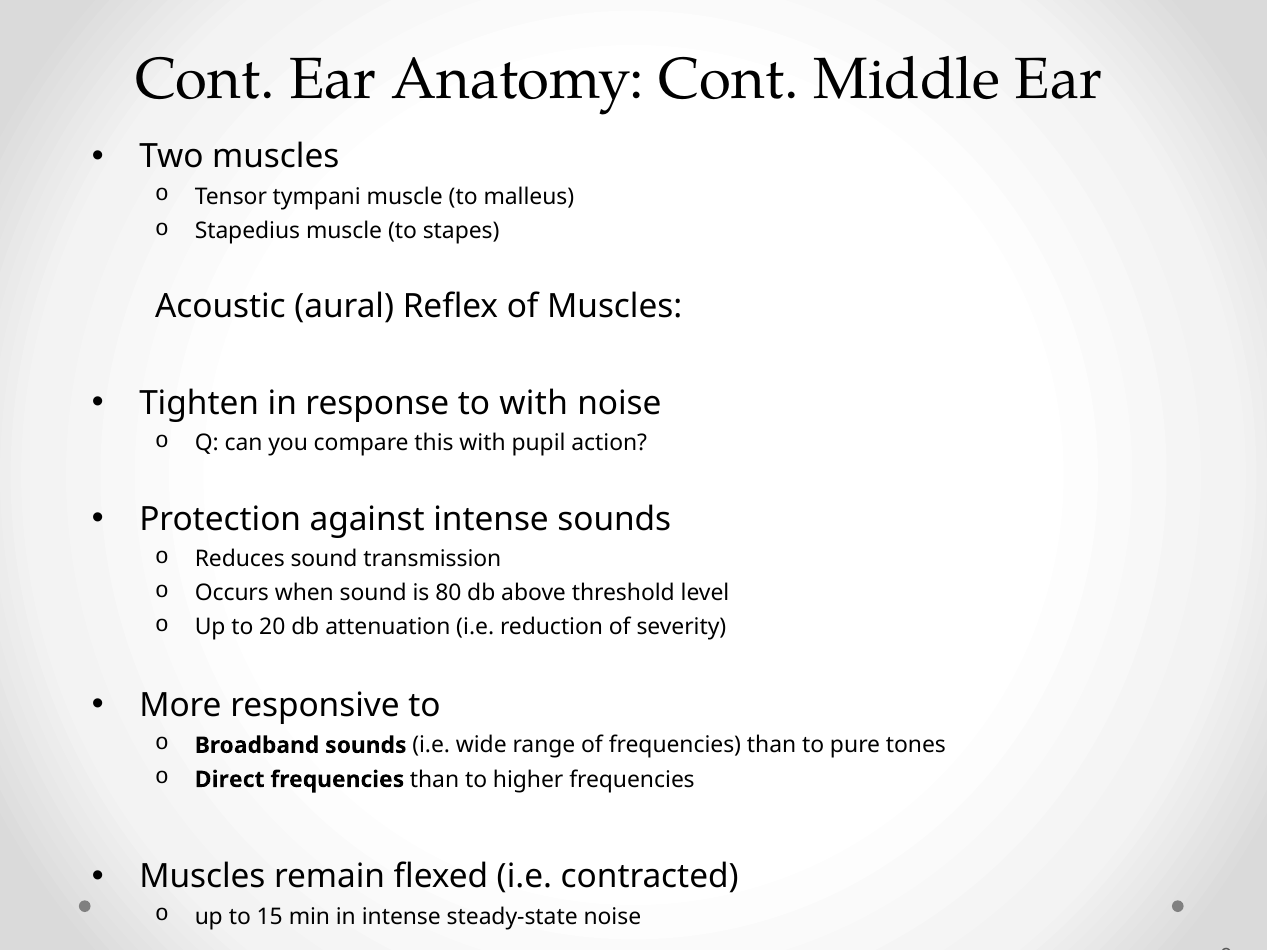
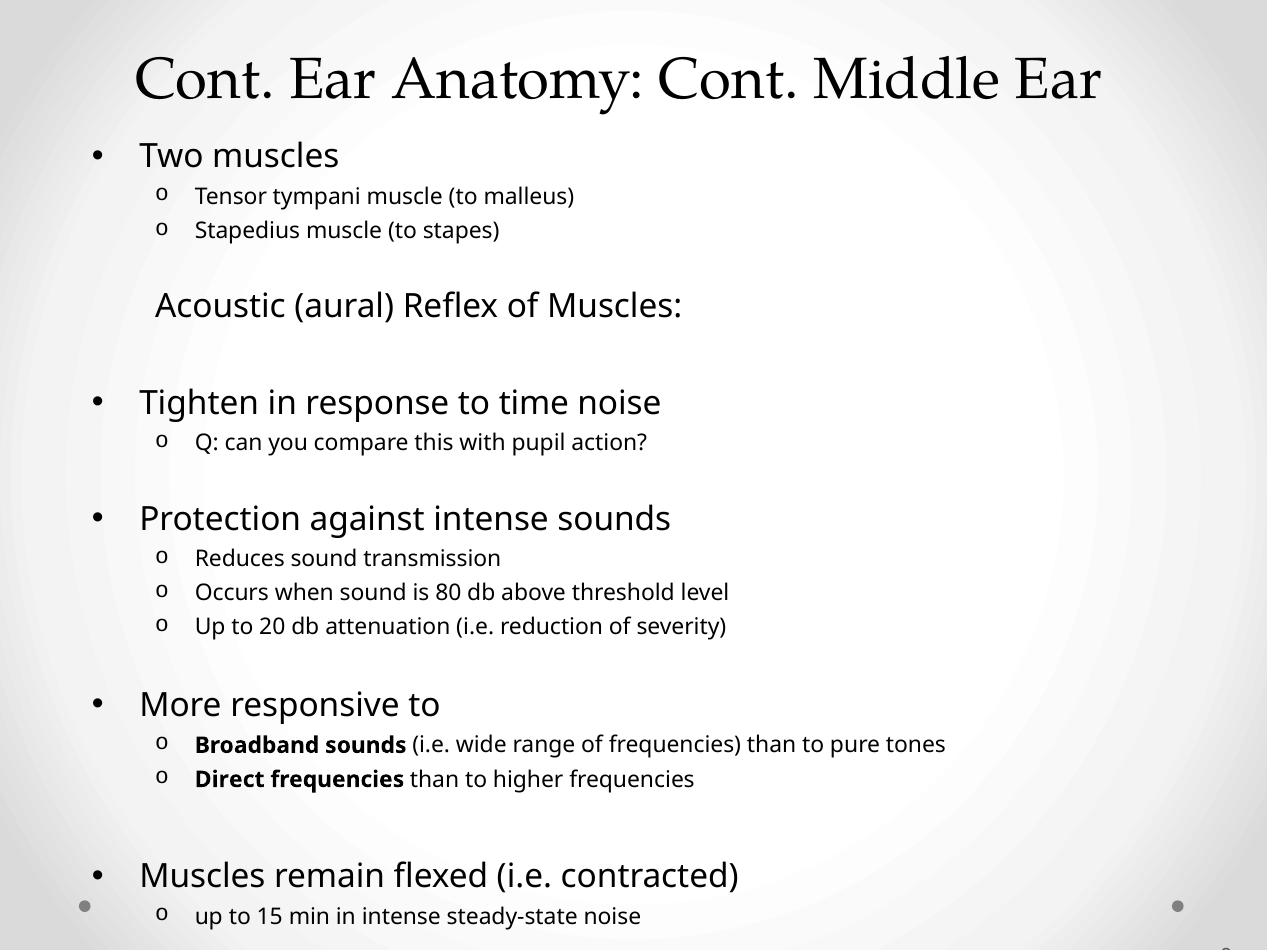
to with: with -> time
